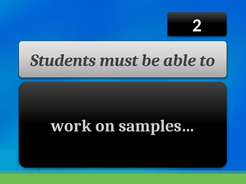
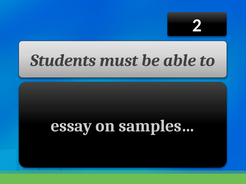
work: work -> essay
